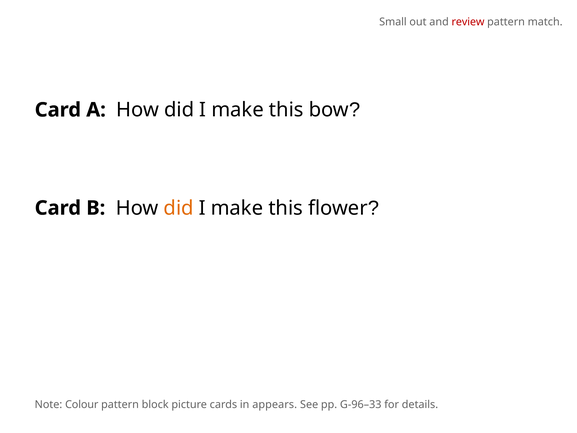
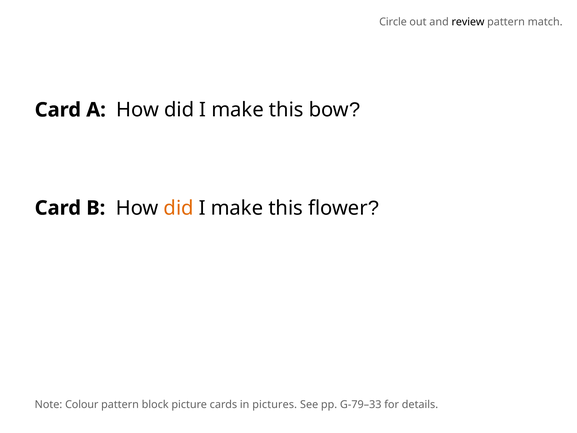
Small: Small -> Circle
review colour: red -> black
appears: appears -> pictures
G-96–33: G-96–33 -> G-79–33
